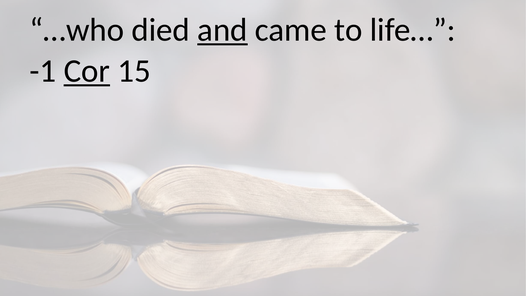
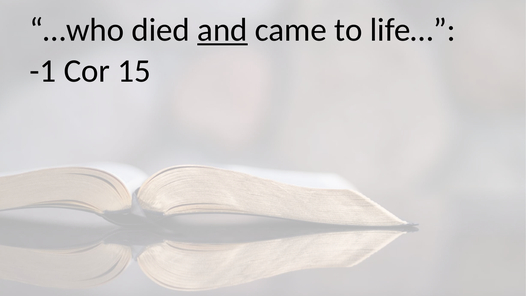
Cor underline: present -> none
